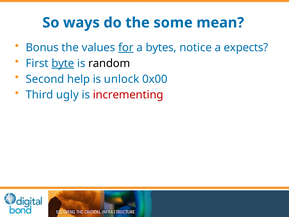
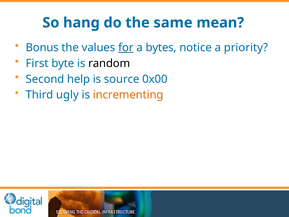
ways: ways -> hang
some: some -> same
expects: expects -> priority
byte underline: present -> none
unlock: unlock -> source
incrementing colour: red -> orange
